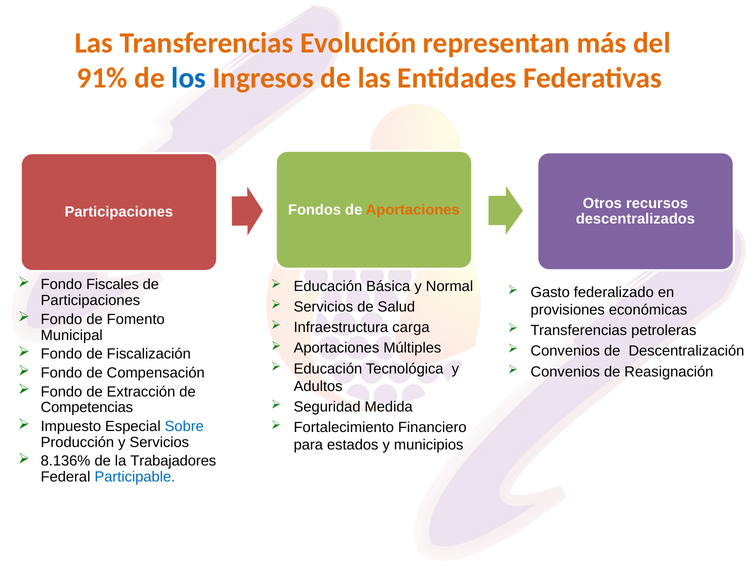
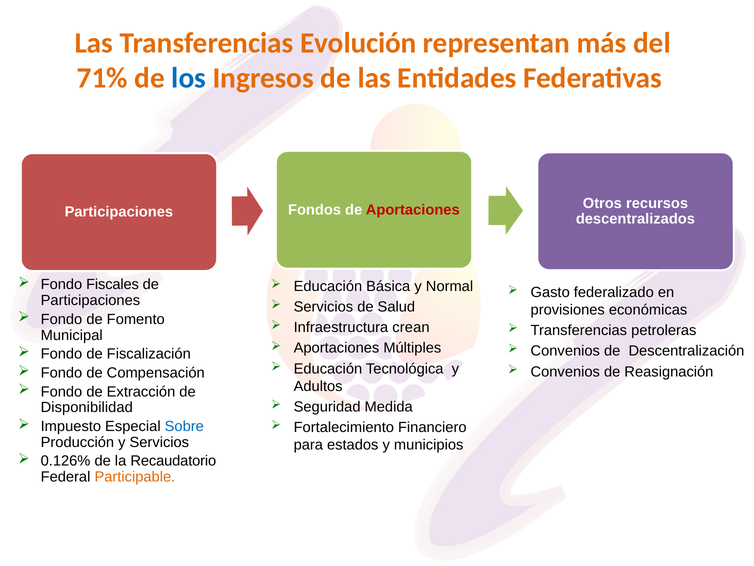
91%: 91% -> 71%
Aportaciones at (413, 209) colour: orange -> red
carga: carga -> crean
Competencias: Competencias -> Disponibilidad
8.136%: 8.136% -> 0.126%
Trabajadores: Trabajadores -> Recaudatorio
Participable colour: blue -> orange
